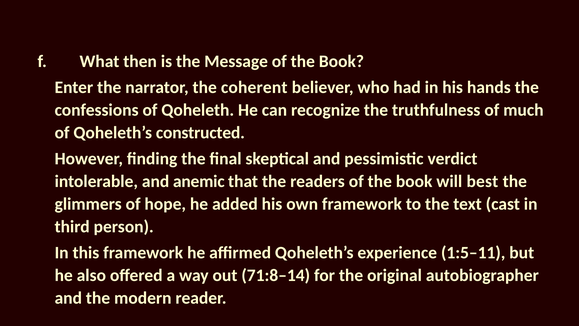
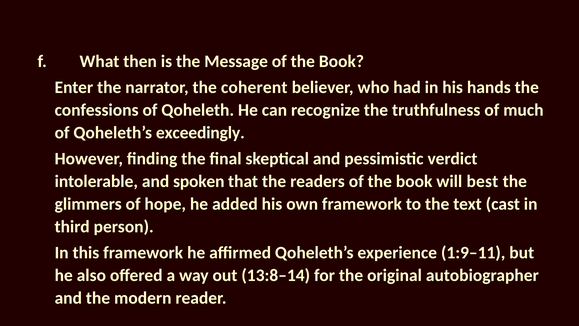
constructed: constructed -> exceedingly
anemic: anemic -> spoken
1:5–11: 1:5–11 -> 1:9–11
71:8–14: 71:8–14 -> 13:8–14
